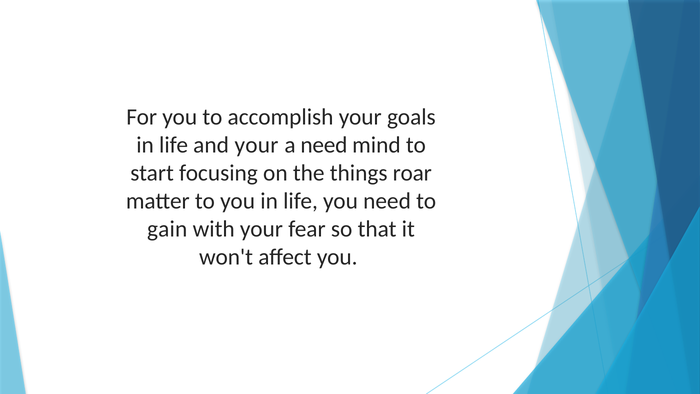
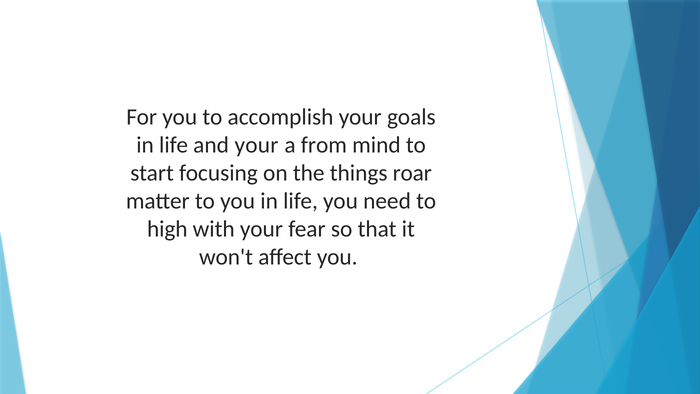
a need: need -> from
gain: gain -> high
